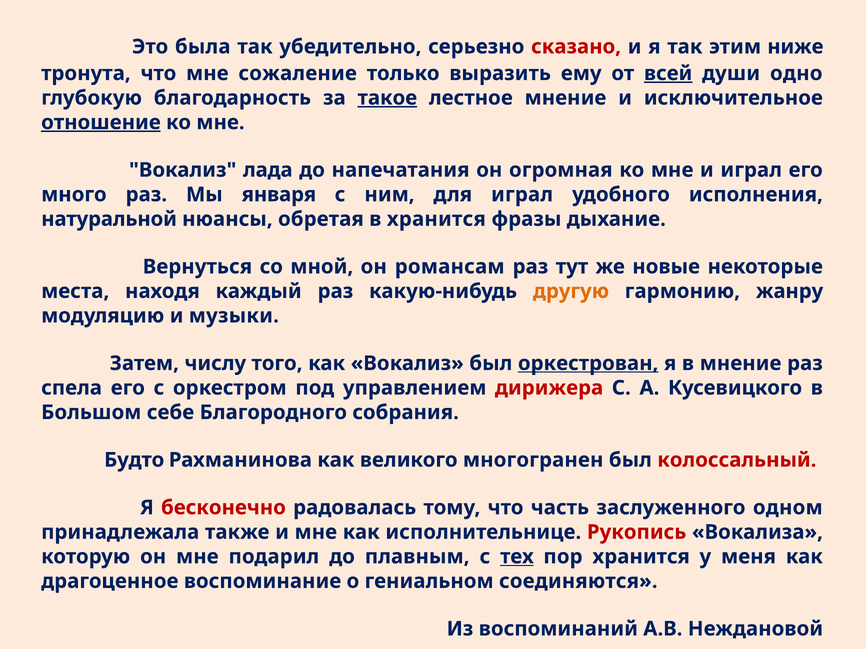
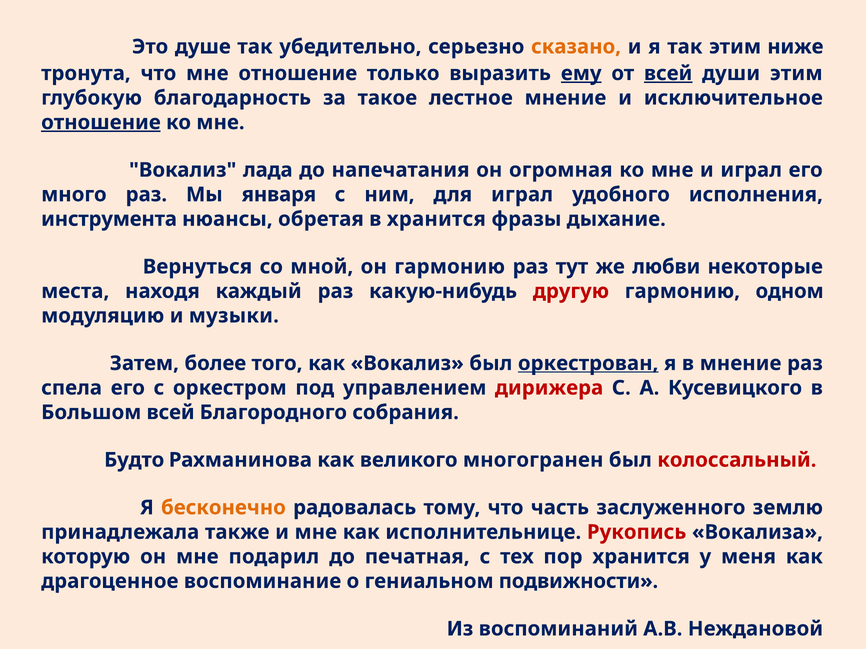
была: была -> душе
сказано colour: red -> orange
мне сожаление: сожаление -> отношение
ему underline: none -> present
души одно: одно -> этим
такое underline: present -> none
натуральной: натуральной -> инструмента
он романсам: романсам -> гармонию
новые: новые -> любви
другую colour: orange -> red
жанру: жанру -> одном
числу: числу -> более
Большом себе: себе -> всей
бесконечно colour: red -> orange
одном: одном -> землю
плавным: плавным -> печатная
тех underline: present -> none
соединяются: соединяются -> подвижности
